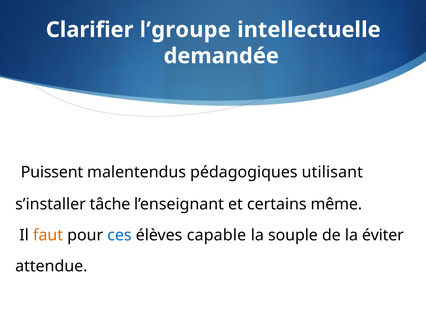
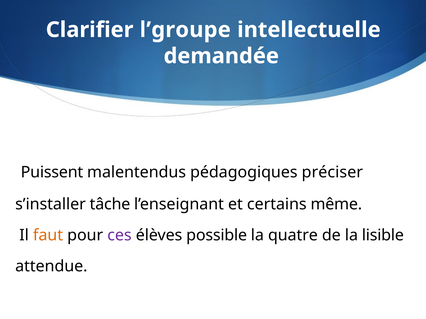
utilisant: utilisant -> préciser
ces colour: blue -> purple
capable: capable -> possible
souple: souple -> quatre
éviter: éviter -> lisible
